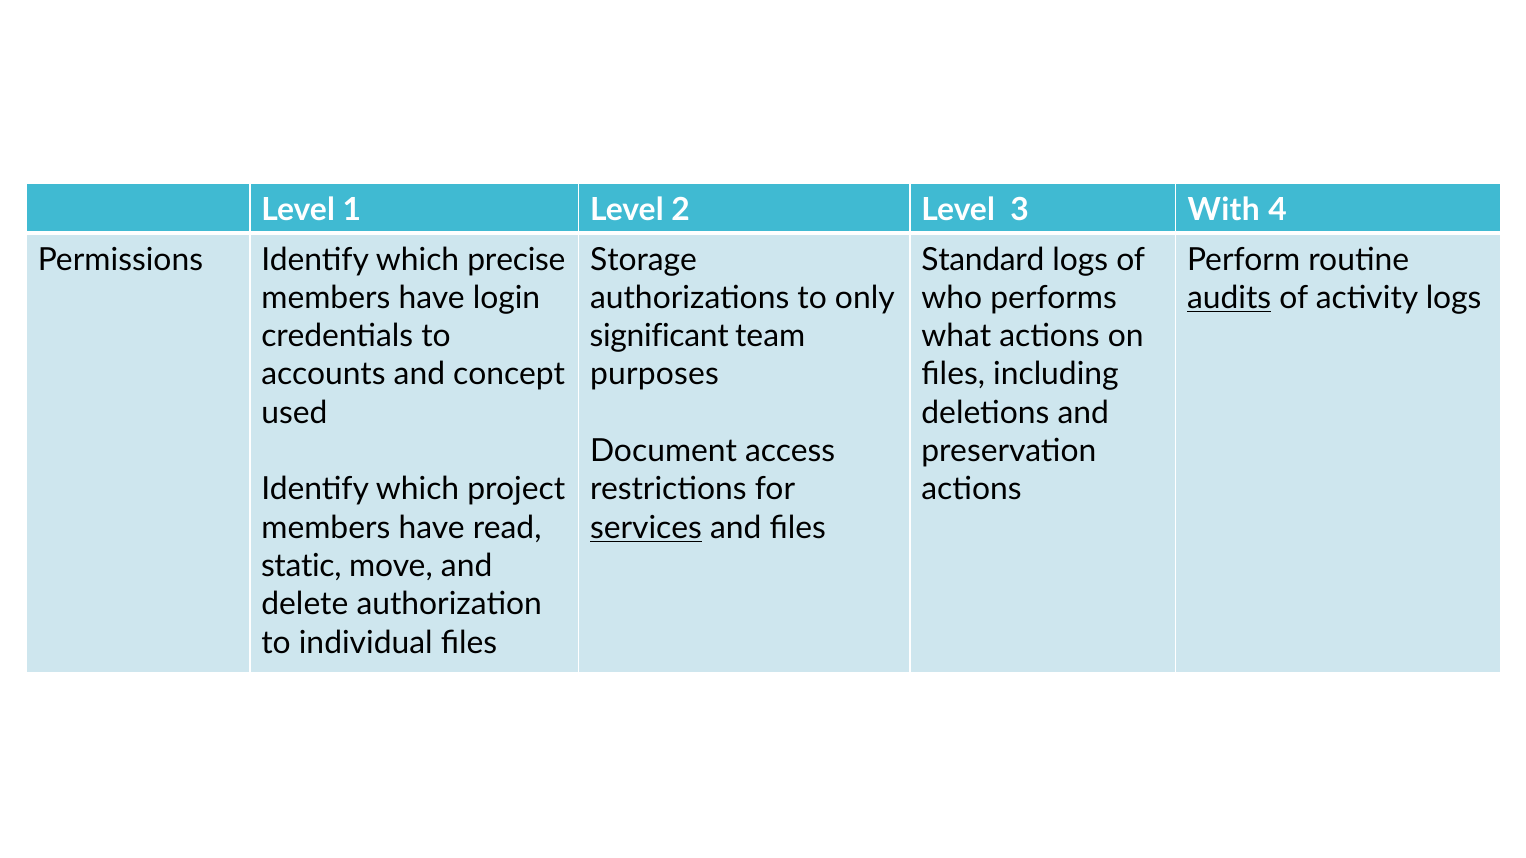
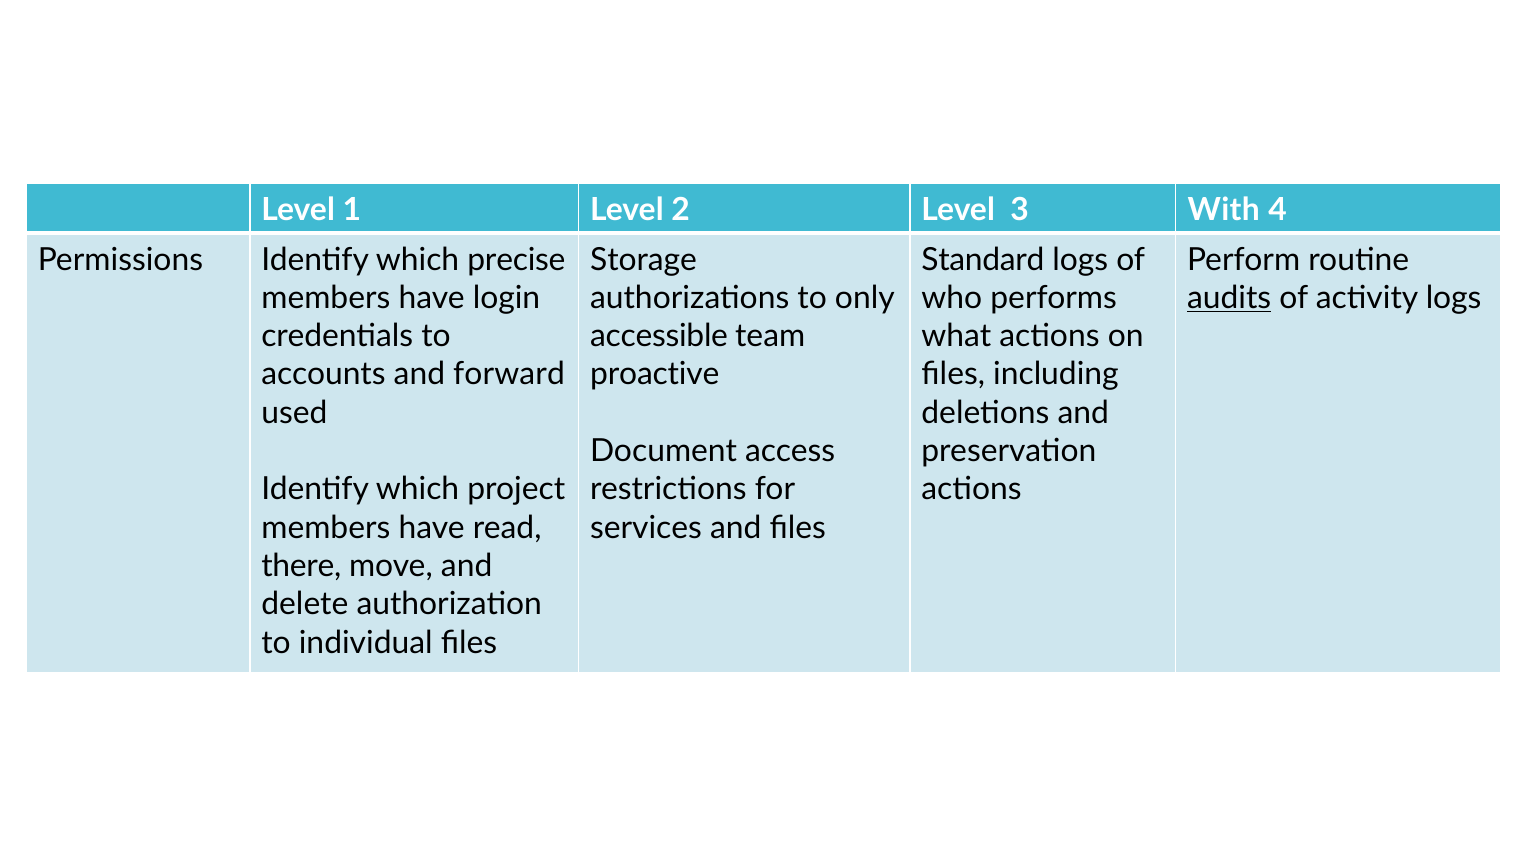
significant: significant -> accessible
concept: concept -> forward
purposes: purposes -> proactive
services underline: present -> none
static: static -> there
